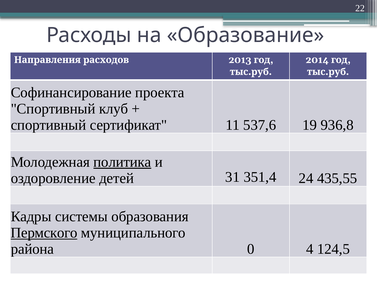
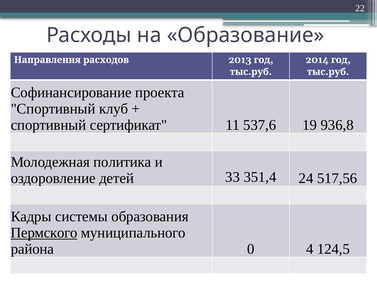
политика underline: present -> none
31: 31 -> 33
435,55: 435,55 -> 517,56
